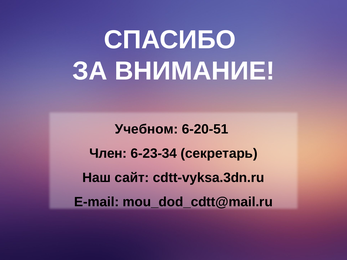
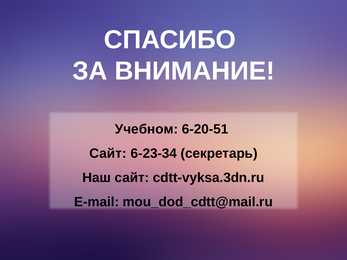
Член at (108, 154): Член -> Сайт
